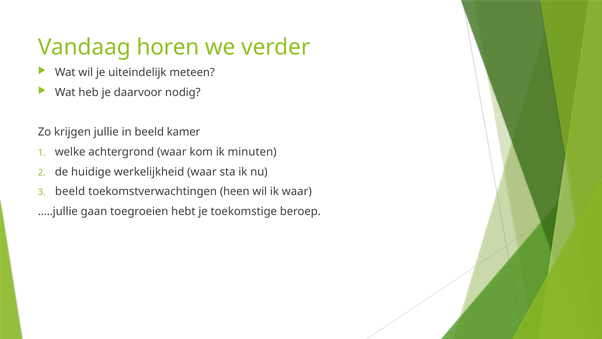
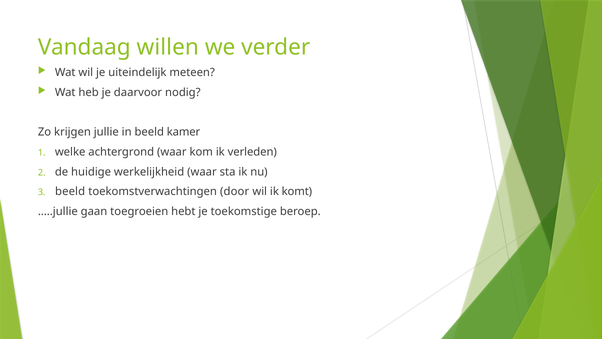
horen: horen -> willen
minuten: minuten -> verleden
heen: heen -> door
ik waar: waar -> komt
